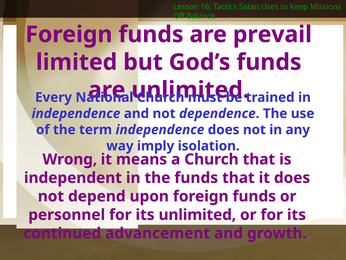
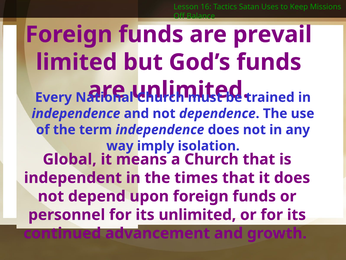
Wrong: Wrong -> Global
the funds: funds -> times
